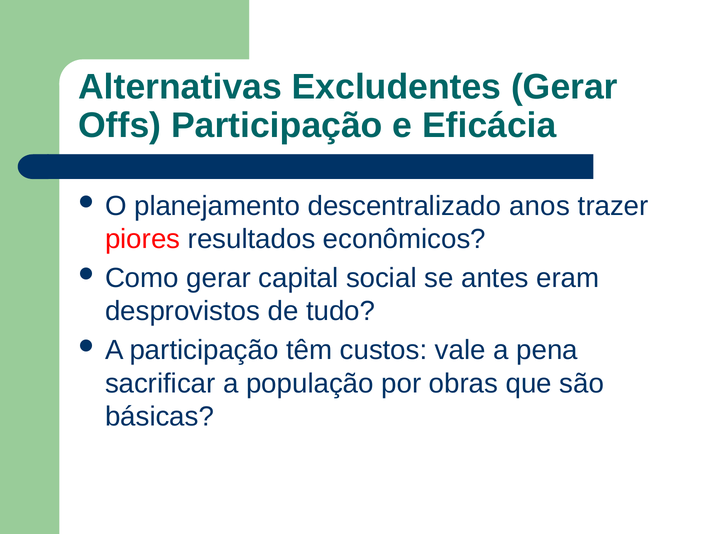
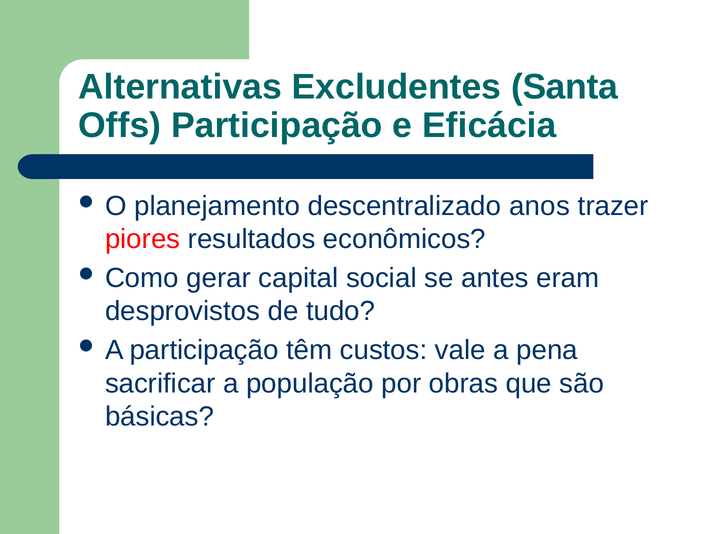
Excludentes Gerar: Gerar -> Santa
